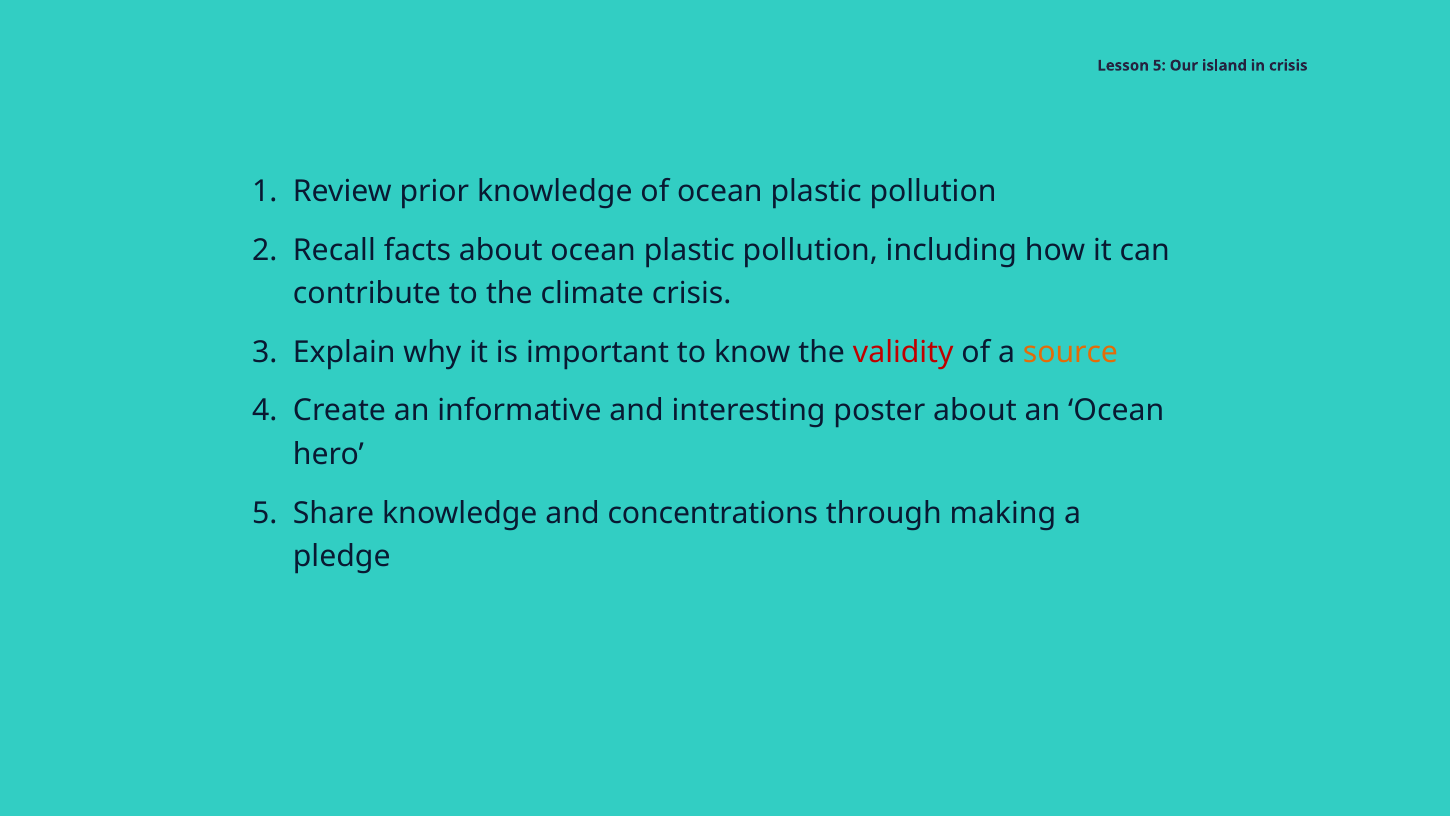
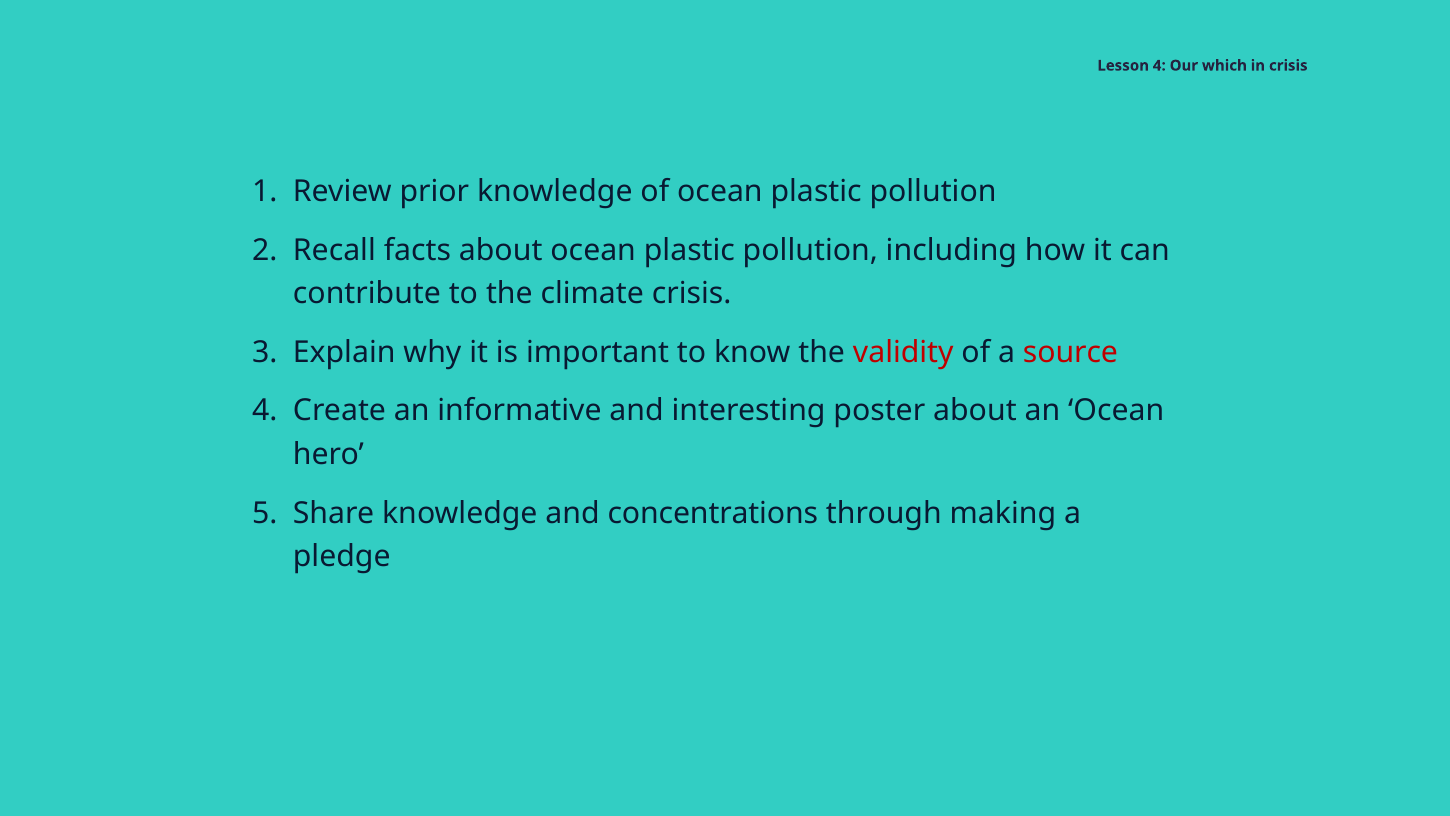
Lesson 5: 5 -> 4
island: island -> which
source colour: orange -> red
